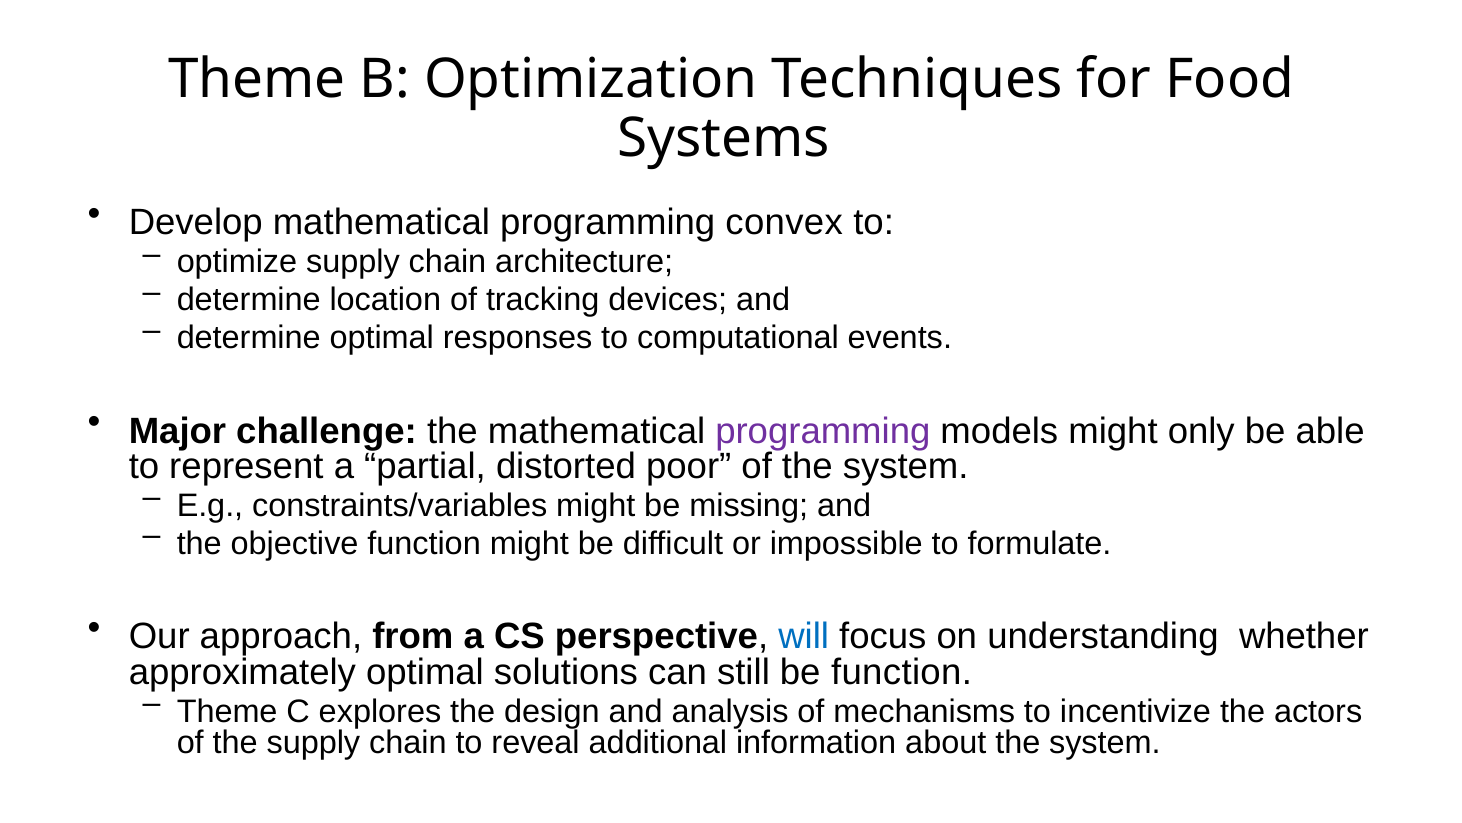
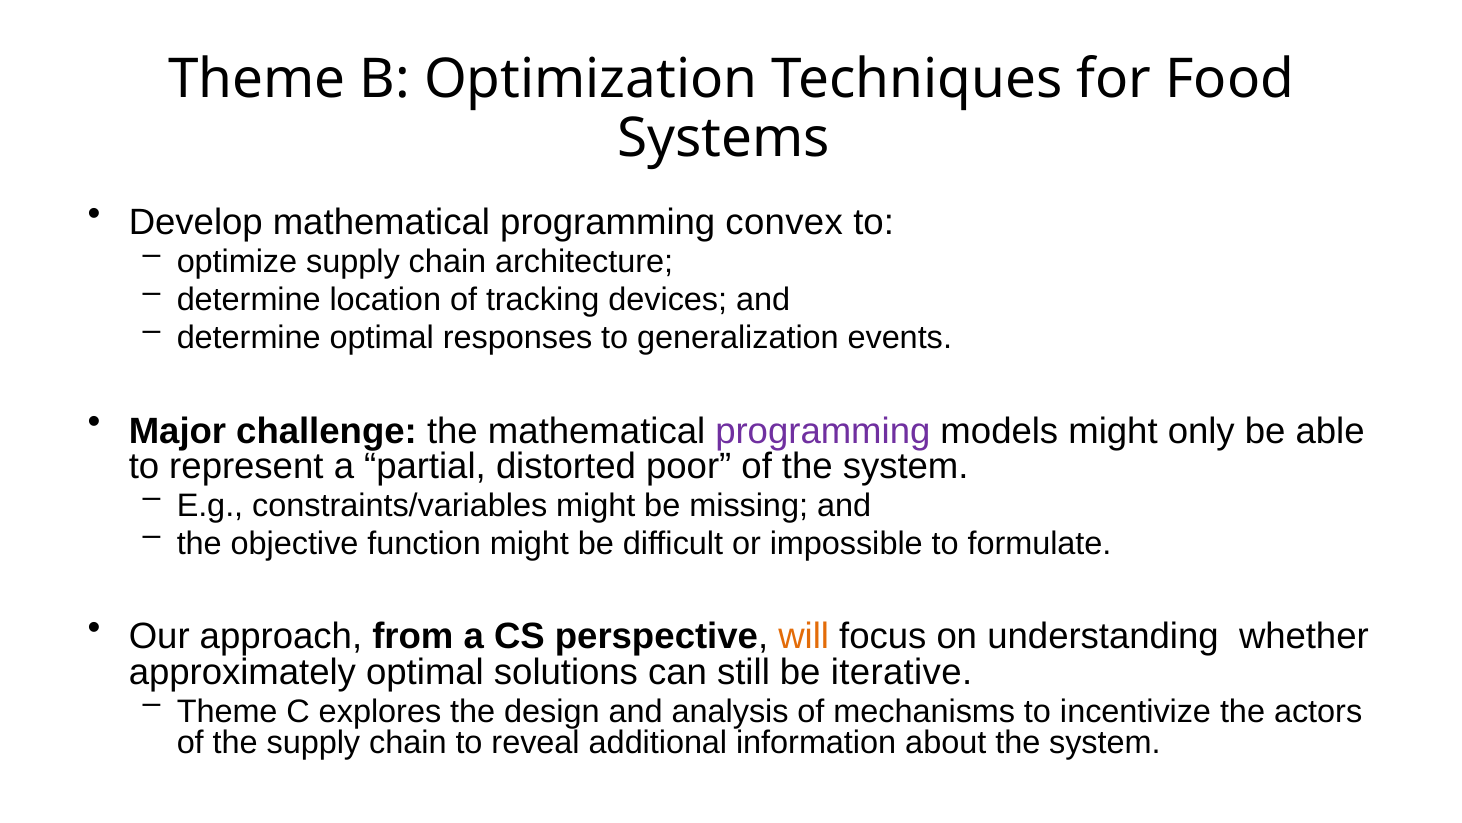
computational: computational -> generalization
will colour: blue -> orange
be function: function -> iterative
